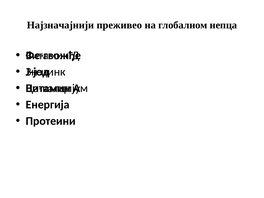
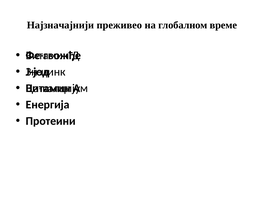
непца: непца -> време
